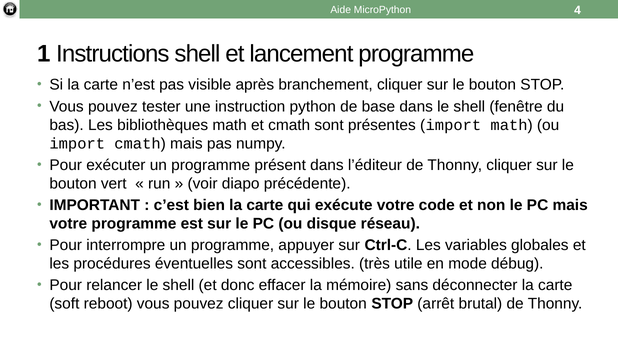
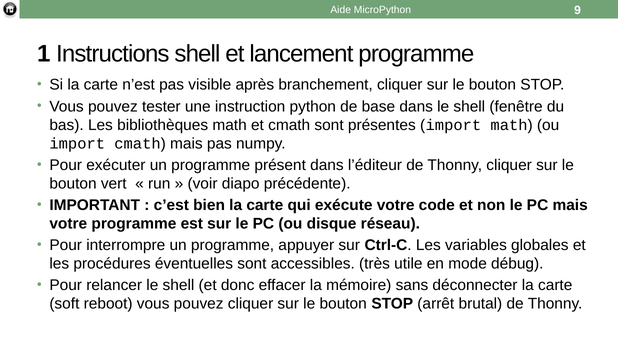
4: 4 -> 9
